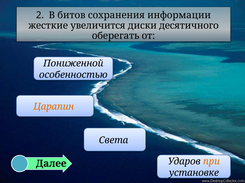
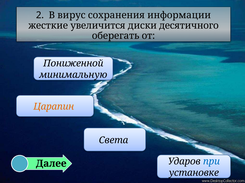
битов: битов -> вирус
особенностью: особенностью -> минимальную
при colour: orange -> blue
